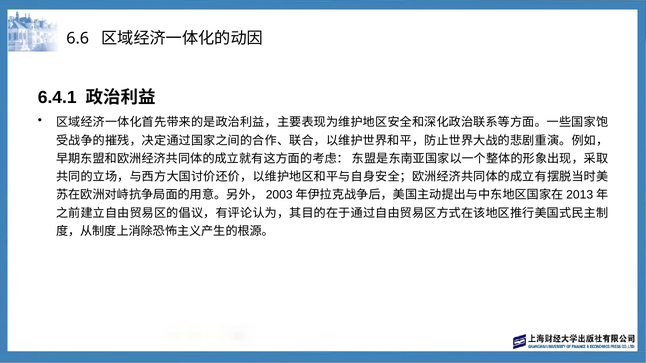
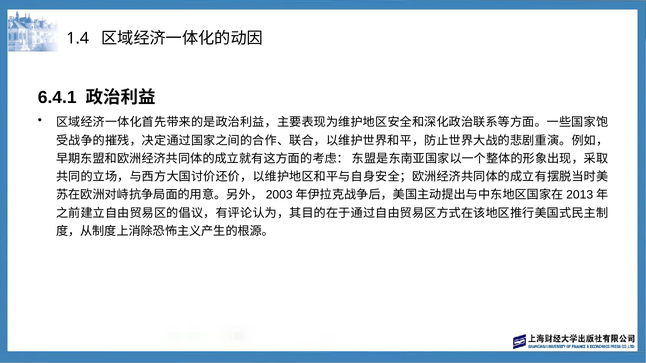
6.6: 6.6 -> 1.4
